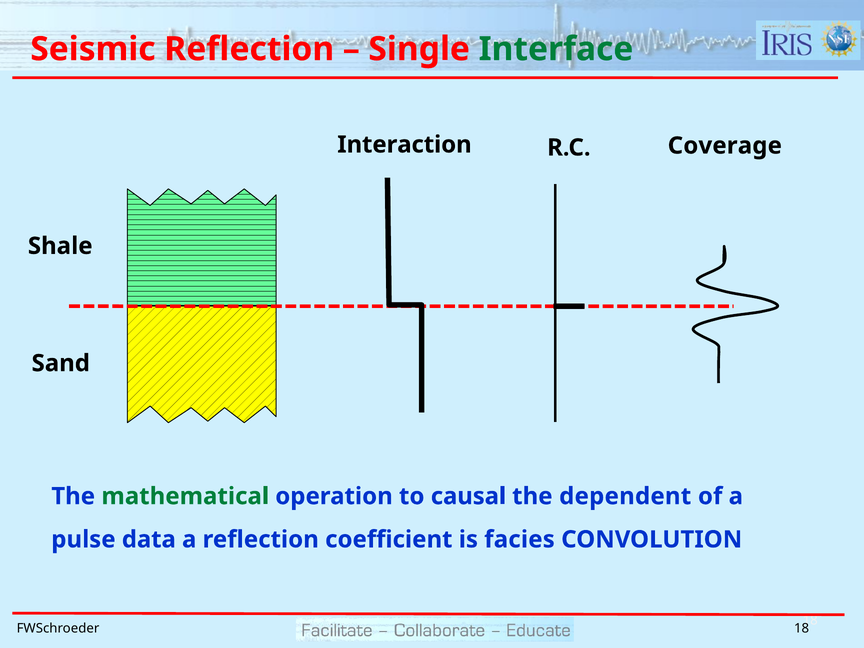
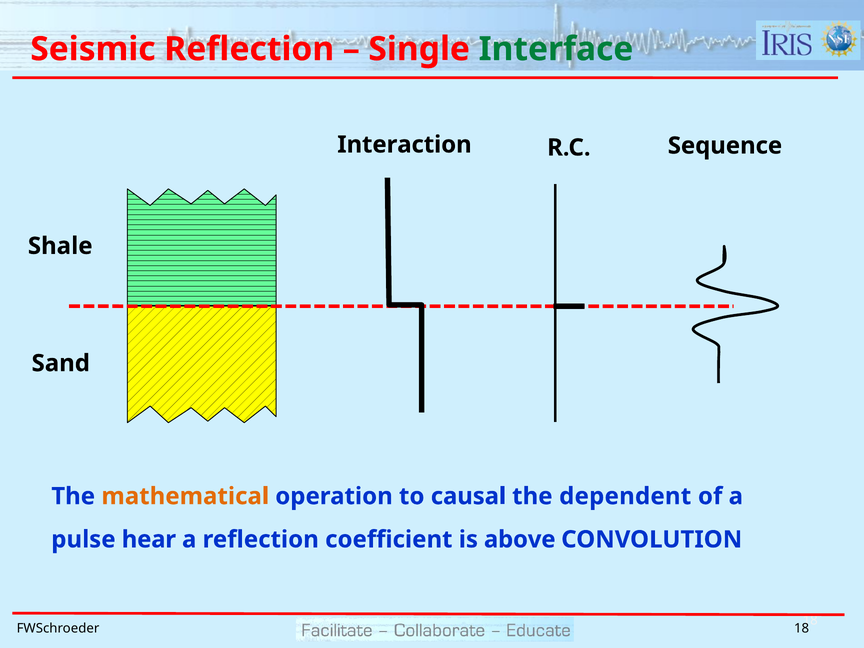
Coverage: Coverage -> Sequence
mathematical colour: green -> orange
data: data -> hear
facies: facies -> above
